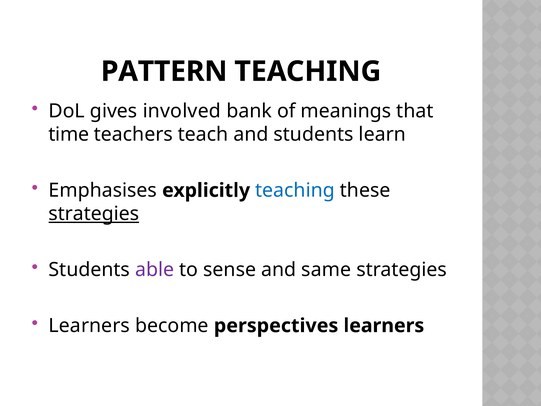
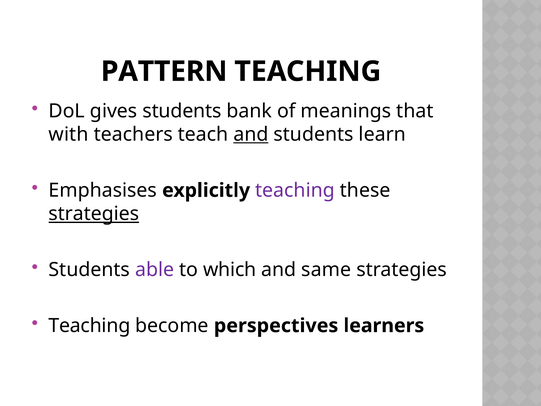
gives involved: involved -> students
time: time -> with
and at (251, 134) underline: none -> present
teaching at (295, 190) colour: blue -> purple
sense: sense -> which
Learners at (89, 326): Learners -> Teaching
